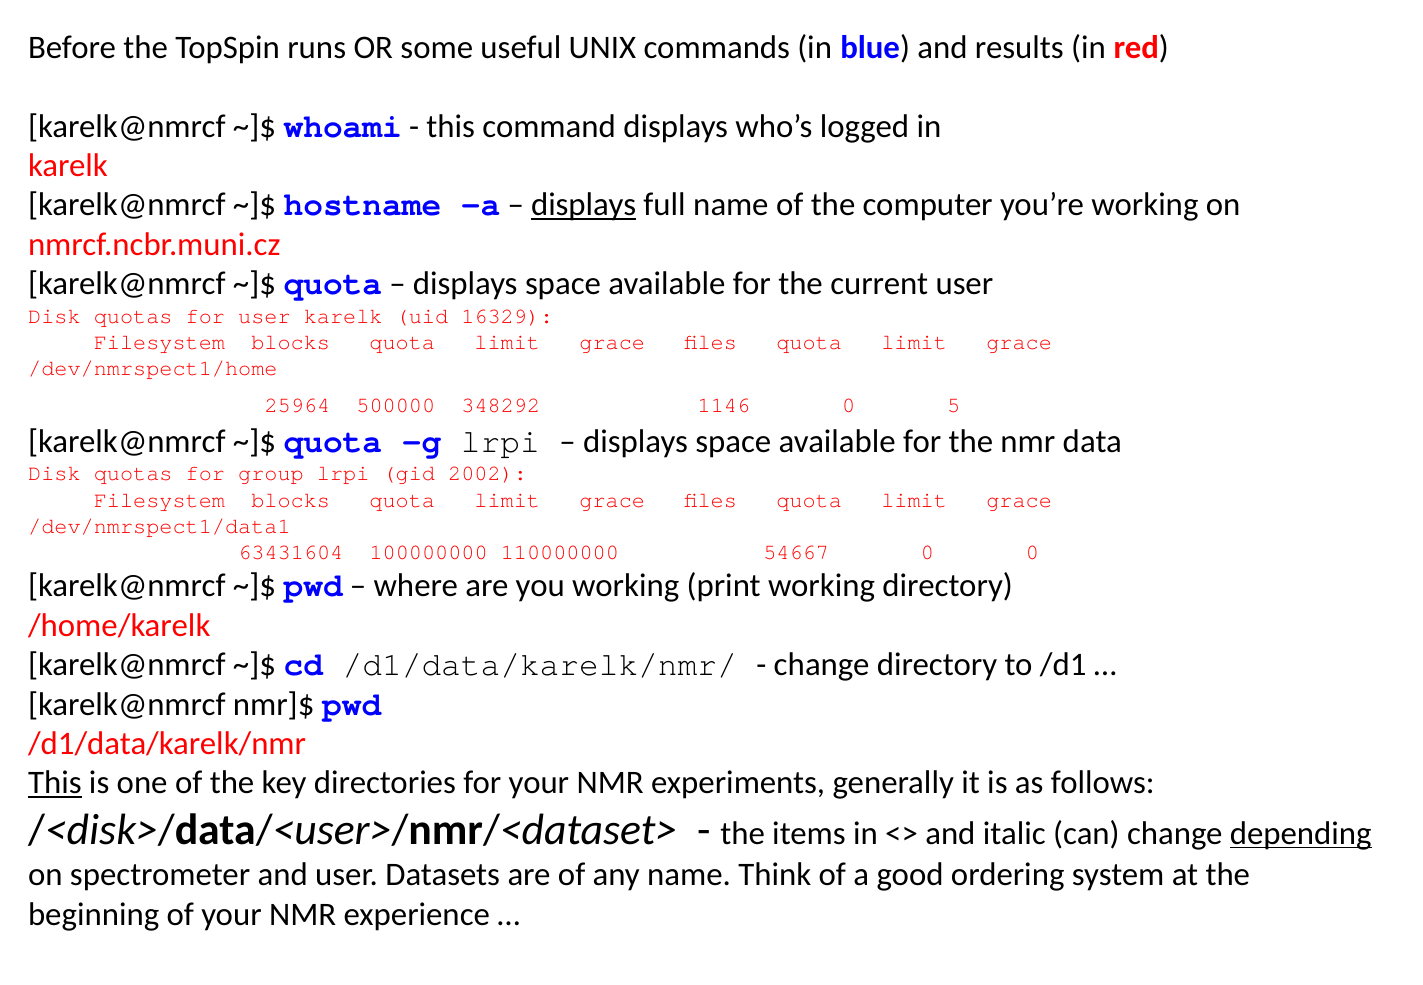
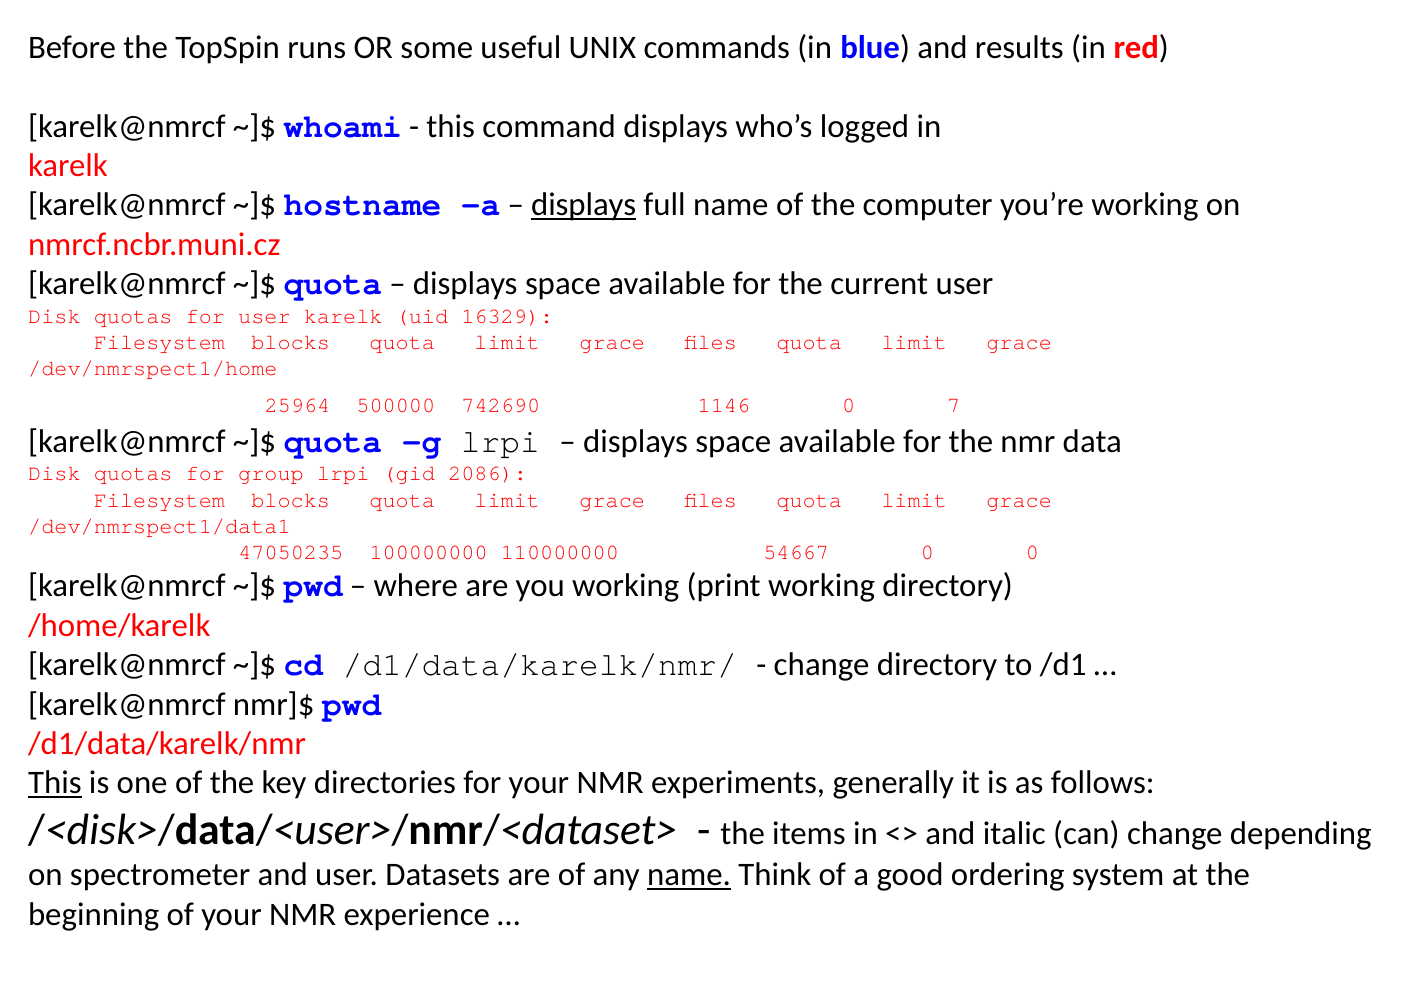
348292: 348292 -> 742690
5: 5 -> 7
2002: 2002 -> 2086
63431604: 63431604 -> 47050235
depending underline: present -> none
name at (689, 875) underline: none -> present
